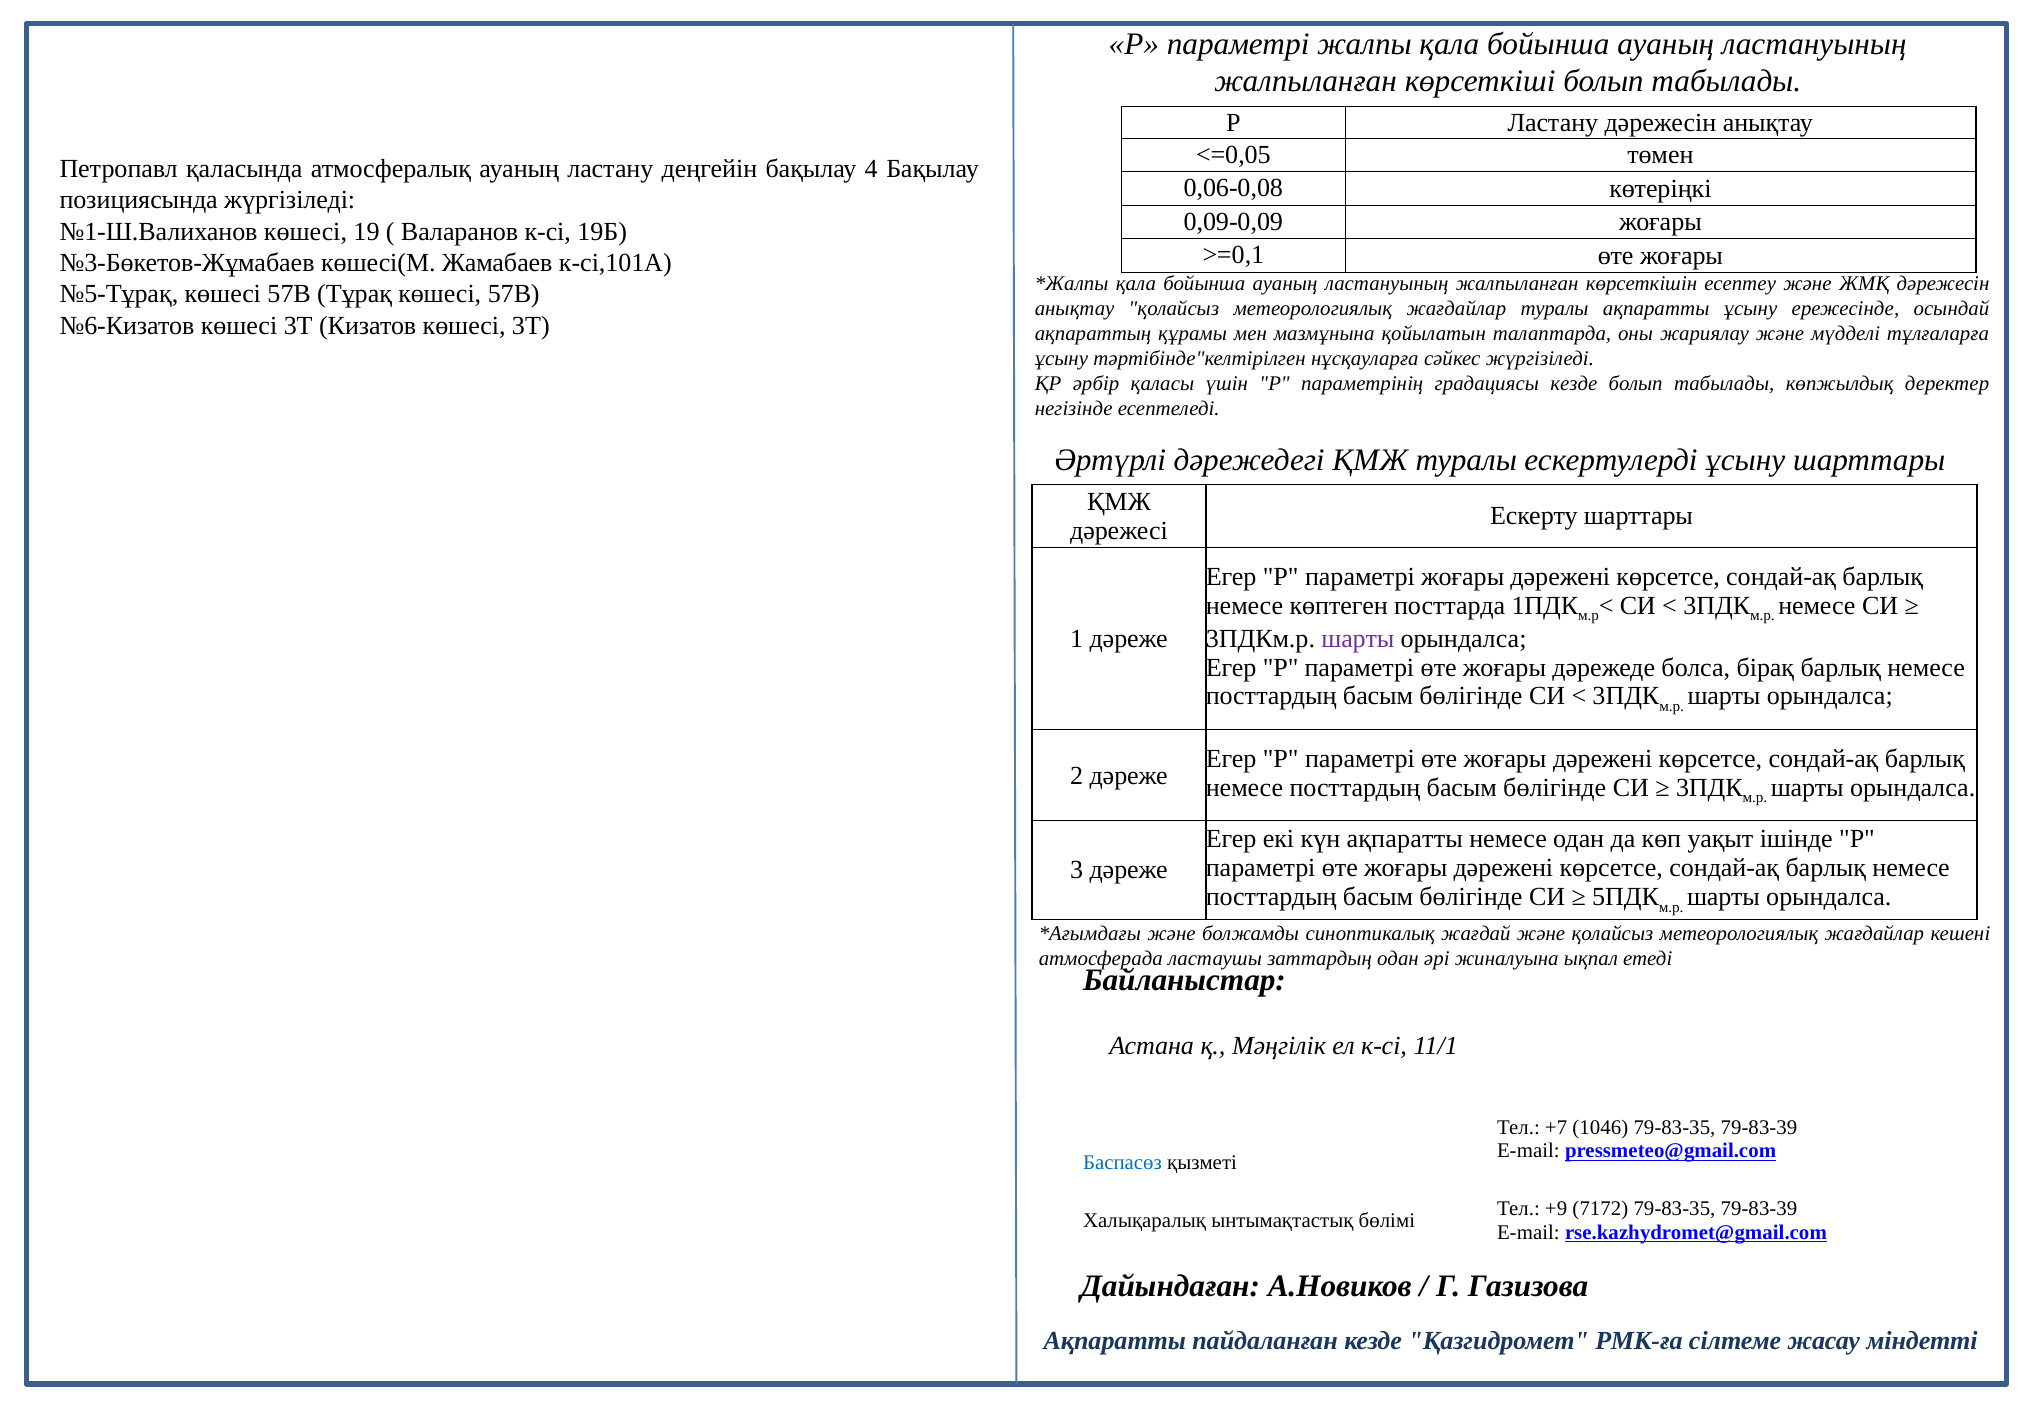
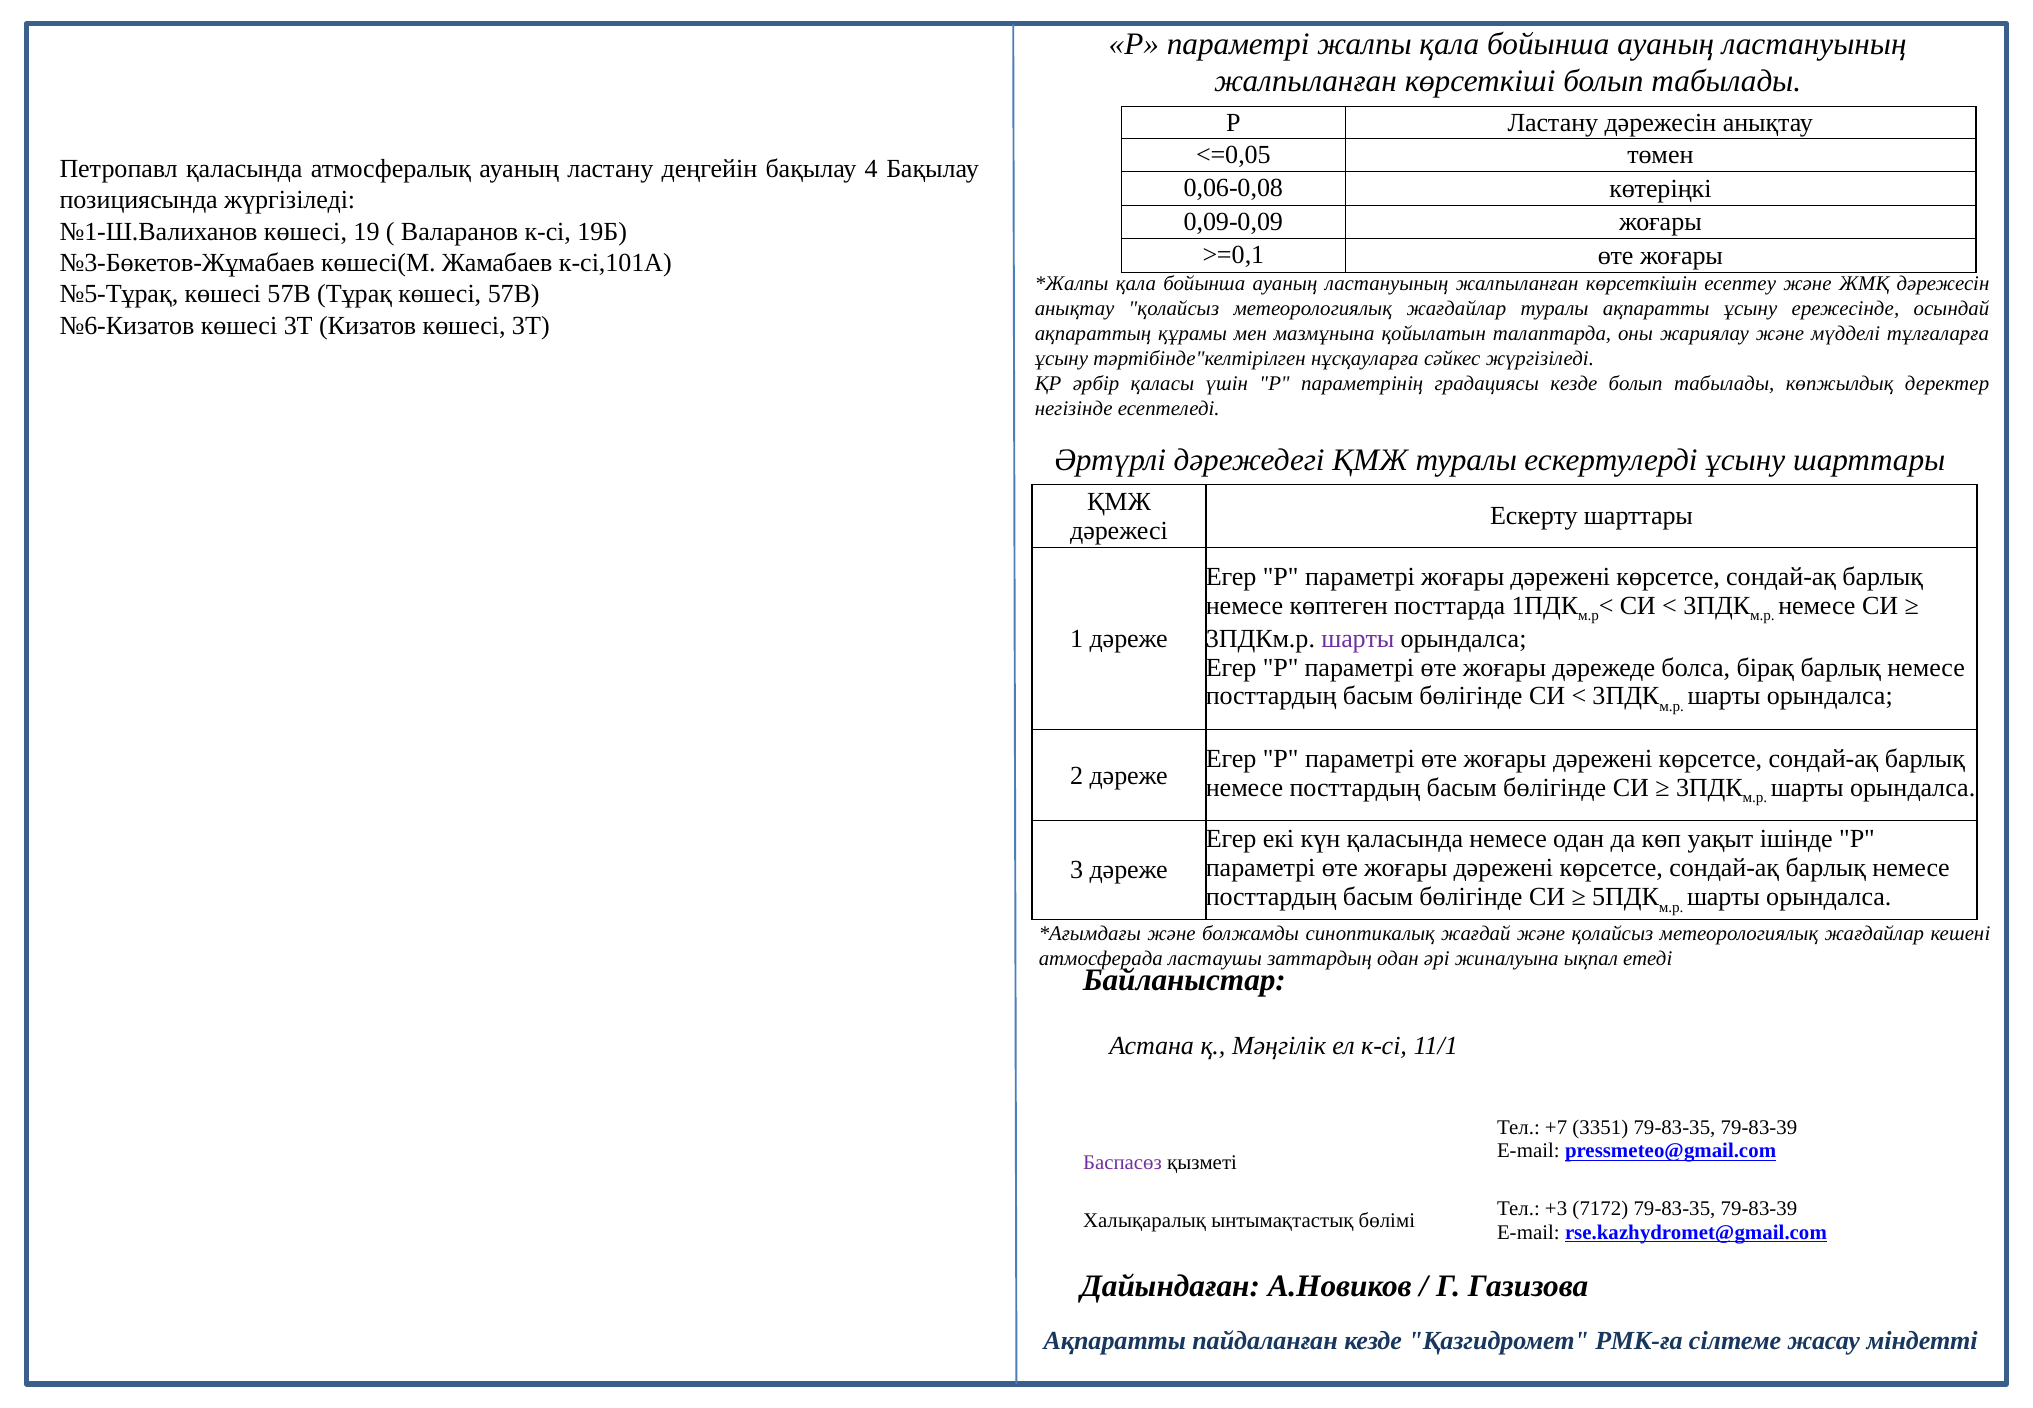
күн ақпаратты: ақпаратты -> қаласында
1046: 1046 -> 3351
Баспасөз colour: blue -> purple
+9: +9 -> +3
